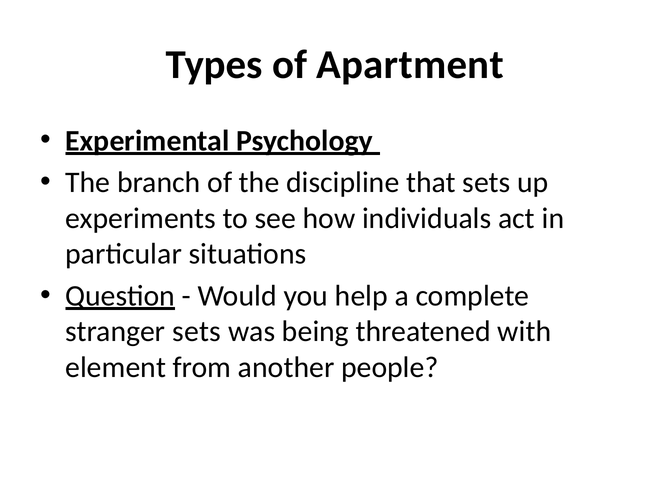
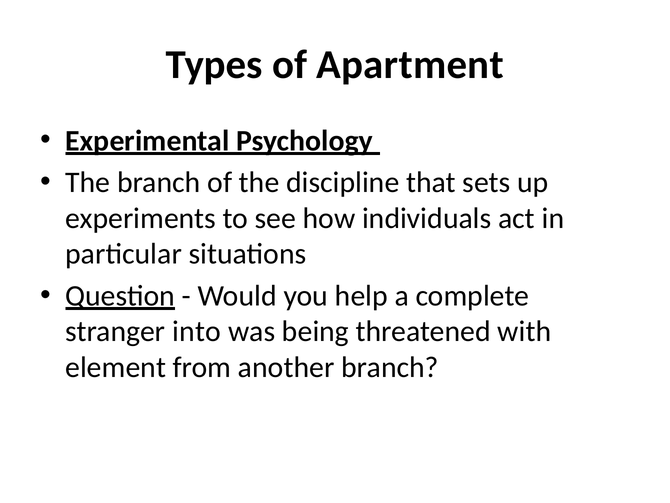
stranger sets: sets -> into
another people: people -> branch
